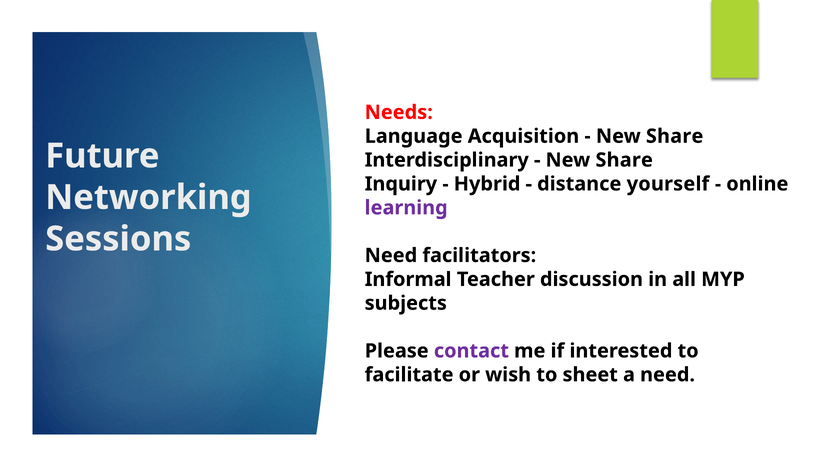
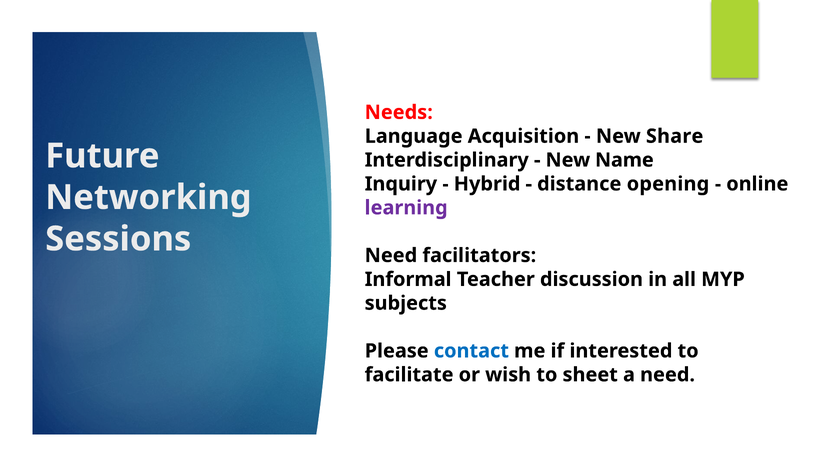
Share at (624, 160): Share -> Name
yourself: yourself -> opening
contact colour: purple -> blue
